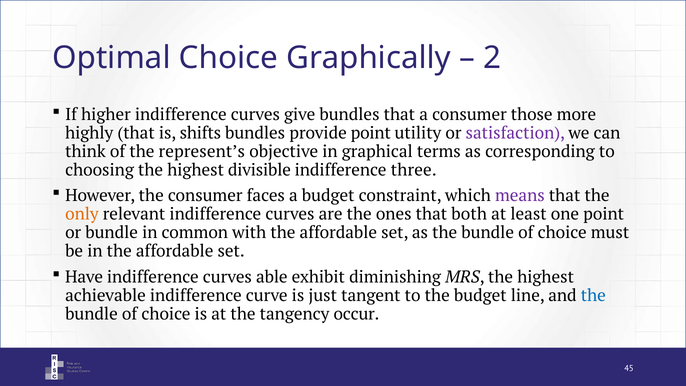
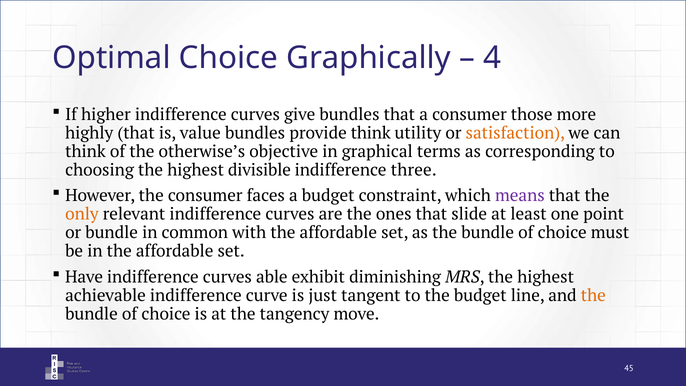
2: 2 -> 4
shifts: shifts -> value
provide point: point -> think
satisfaction colour: purple -> orange
represent’s: represent’s -> otherwise’s
both: both -> slide
the at (593, 295) colour: blue -> orange
occur: occur -> move
